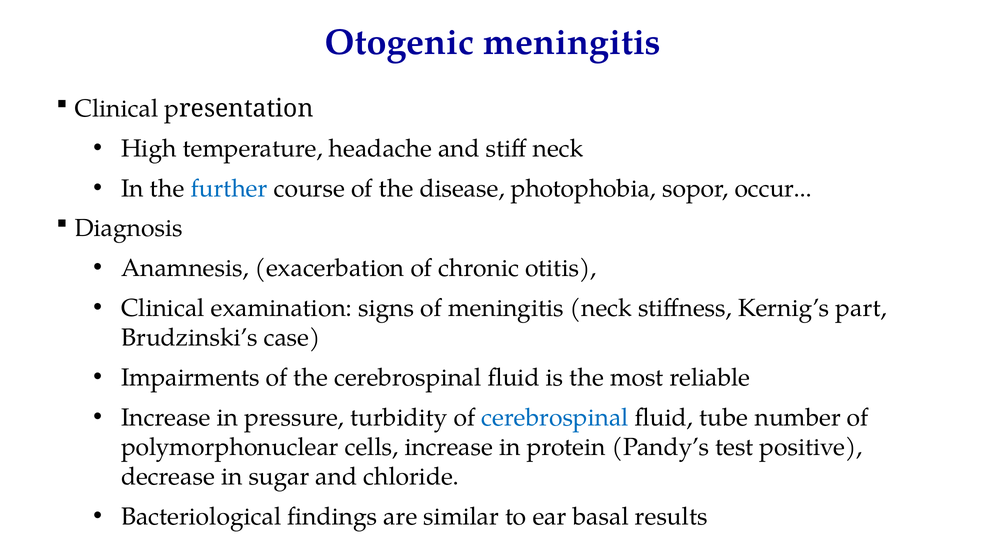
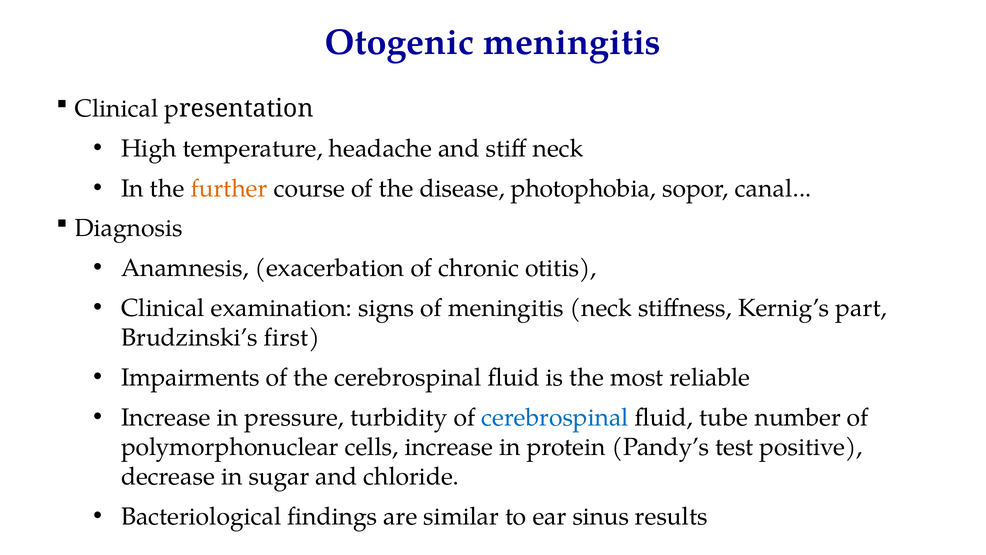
further colour: blue -> orange
occur: occur -> canal
case: case -> first
basal: basal -> sinus
